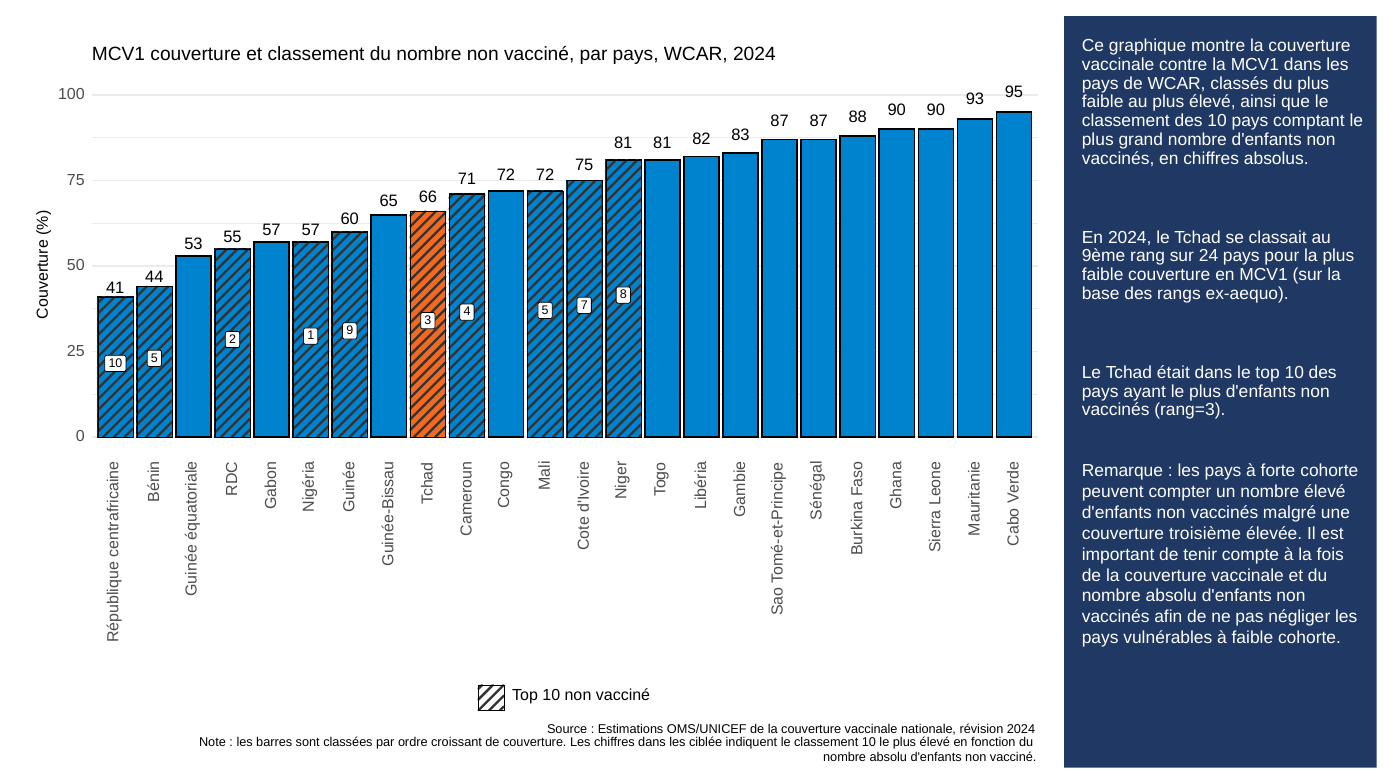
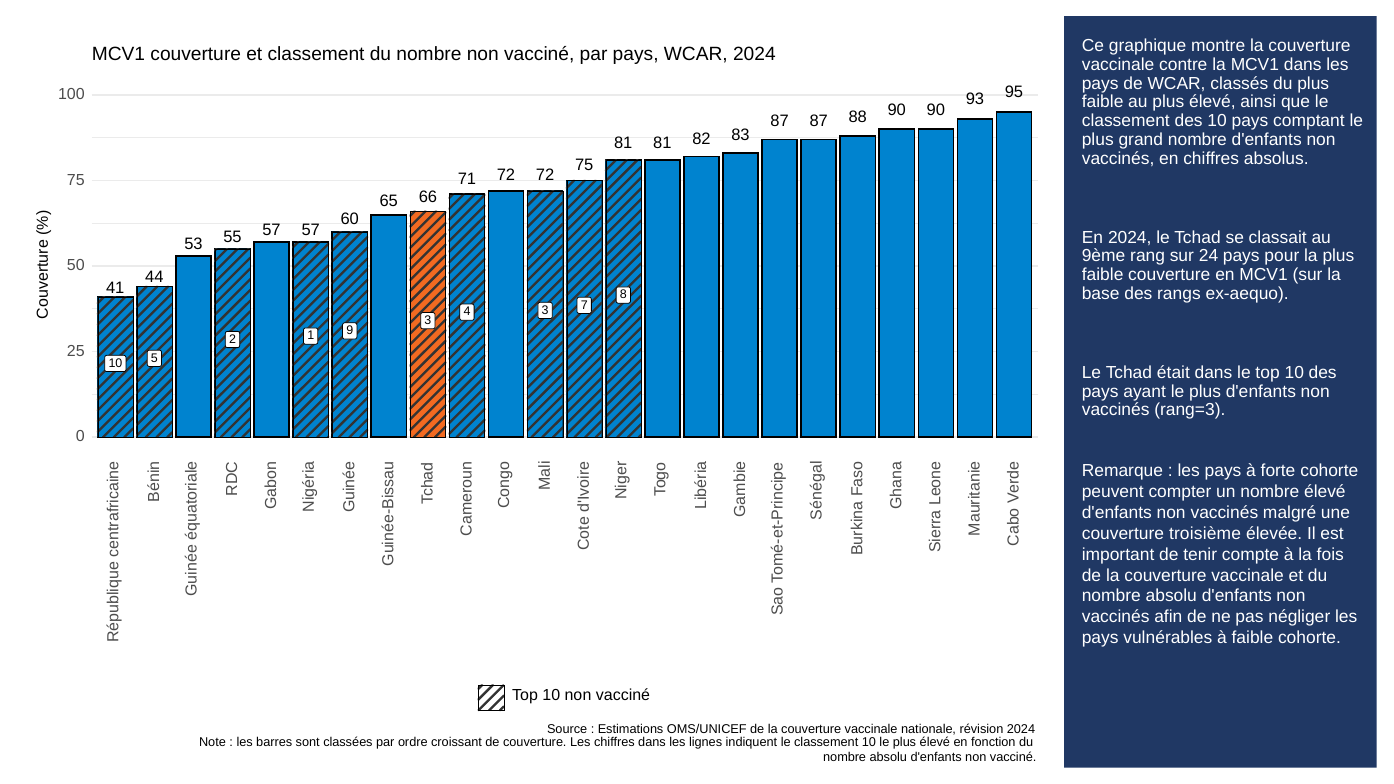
4 5: 5 -> 3
ciblée: ciblée -> lignes
